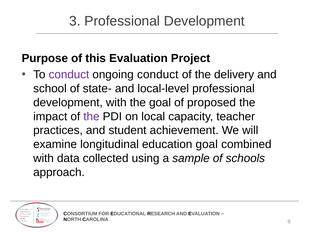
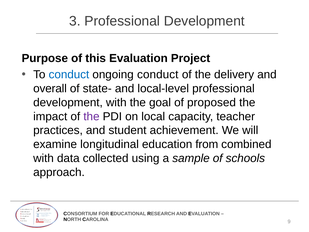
conduct at (69, 75) colour: purple -> blue
school: school -> overall
education goal: goal -> from
